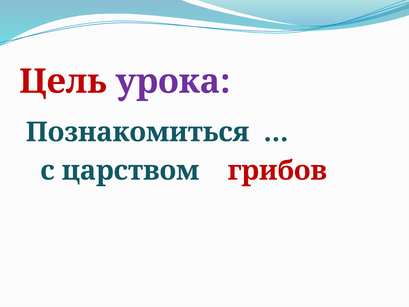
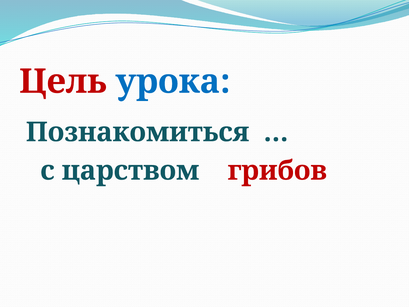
урока colour: purple -> blue
